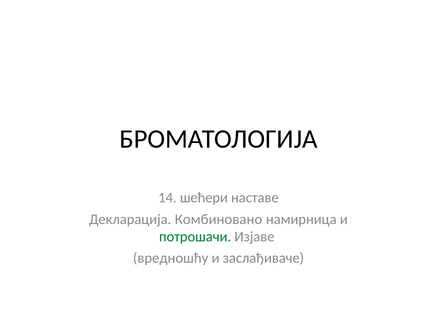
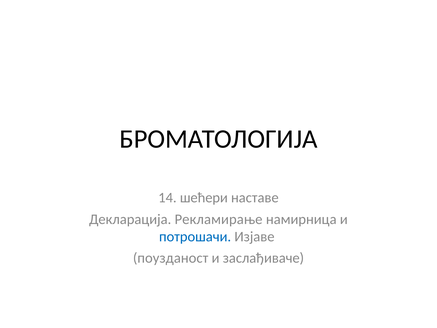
Комбиновано: Комбиновано -> Рекламирање
потрошачи colour: green -> blue
вредношћу: вредношћу -> поузданост
